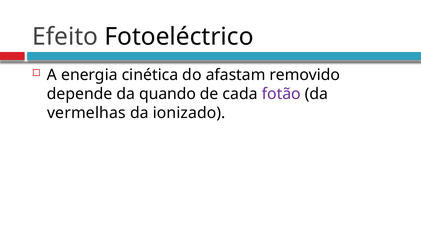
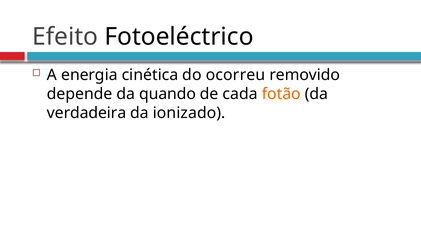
afastam: afastam -> ocorreu
fotão colour: purple -> orange
vermelhas: vermelhas -> verdadeira
